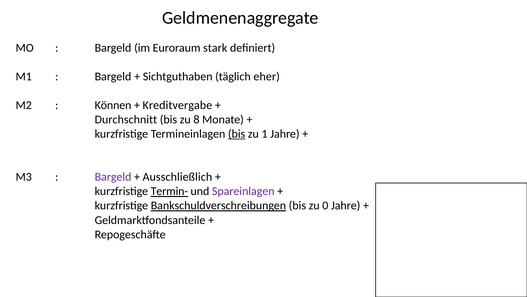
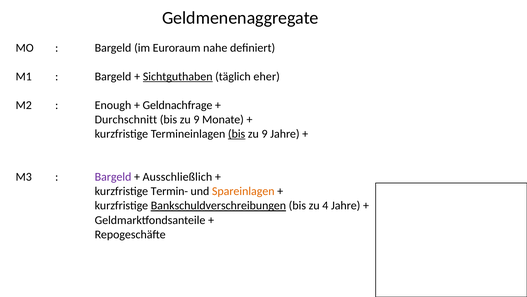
stark: stark -> nahe
Sichtguthaben underline: none -> present
Können: Können -> Enough
Kreditvergabe: Kreditvergabe -> Geldnachfrage
8 at (196, 119): 8 -> 9
1 at (265, 134): 1 -> 9
Termin- underline: present -> none
Spareinlagen colour: purple -> orange
0: 0 -> 4
